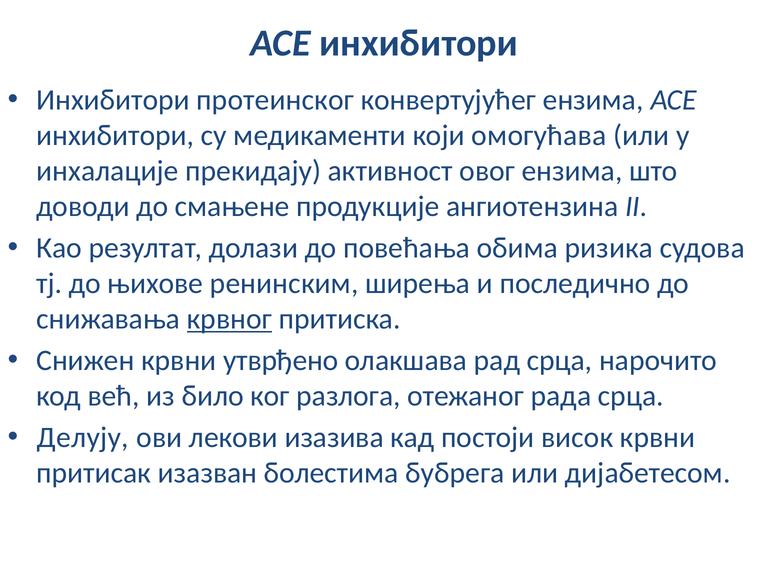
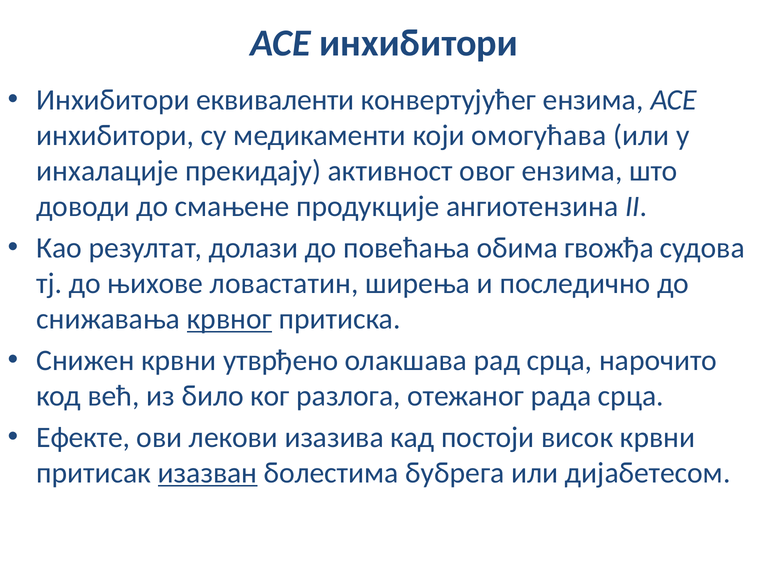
протеинског: протеинског -> еквиваленти
ризика: ризика -> гвожђа
ренинским: ренинским -> ловастатин
Делују: Делују -> Ефекте
изазван underline: none -> present
